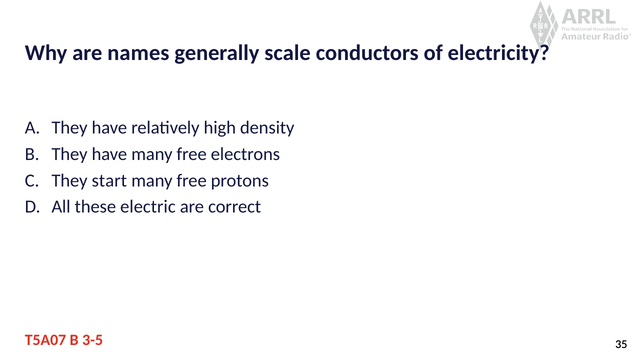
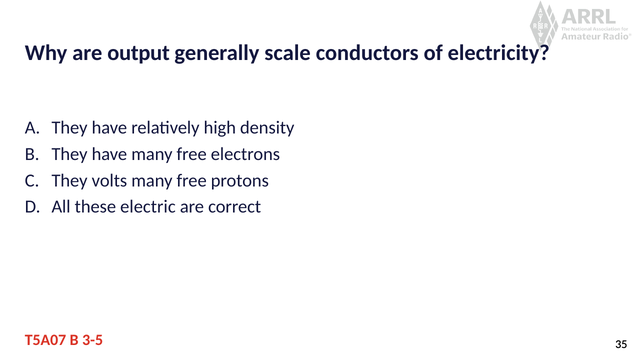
names: names -> output
start: start -> volts
